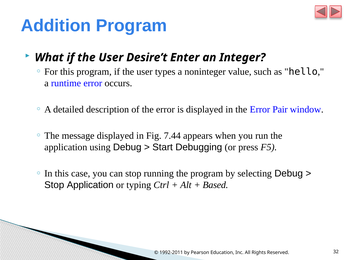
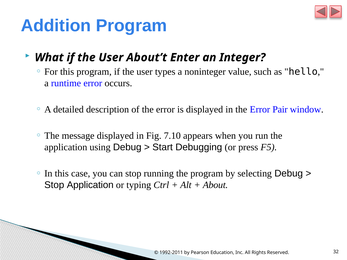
Desire’t: Desire’t -> About’t
7.44: 7.44 -> 7.10
Based: Based -> About
